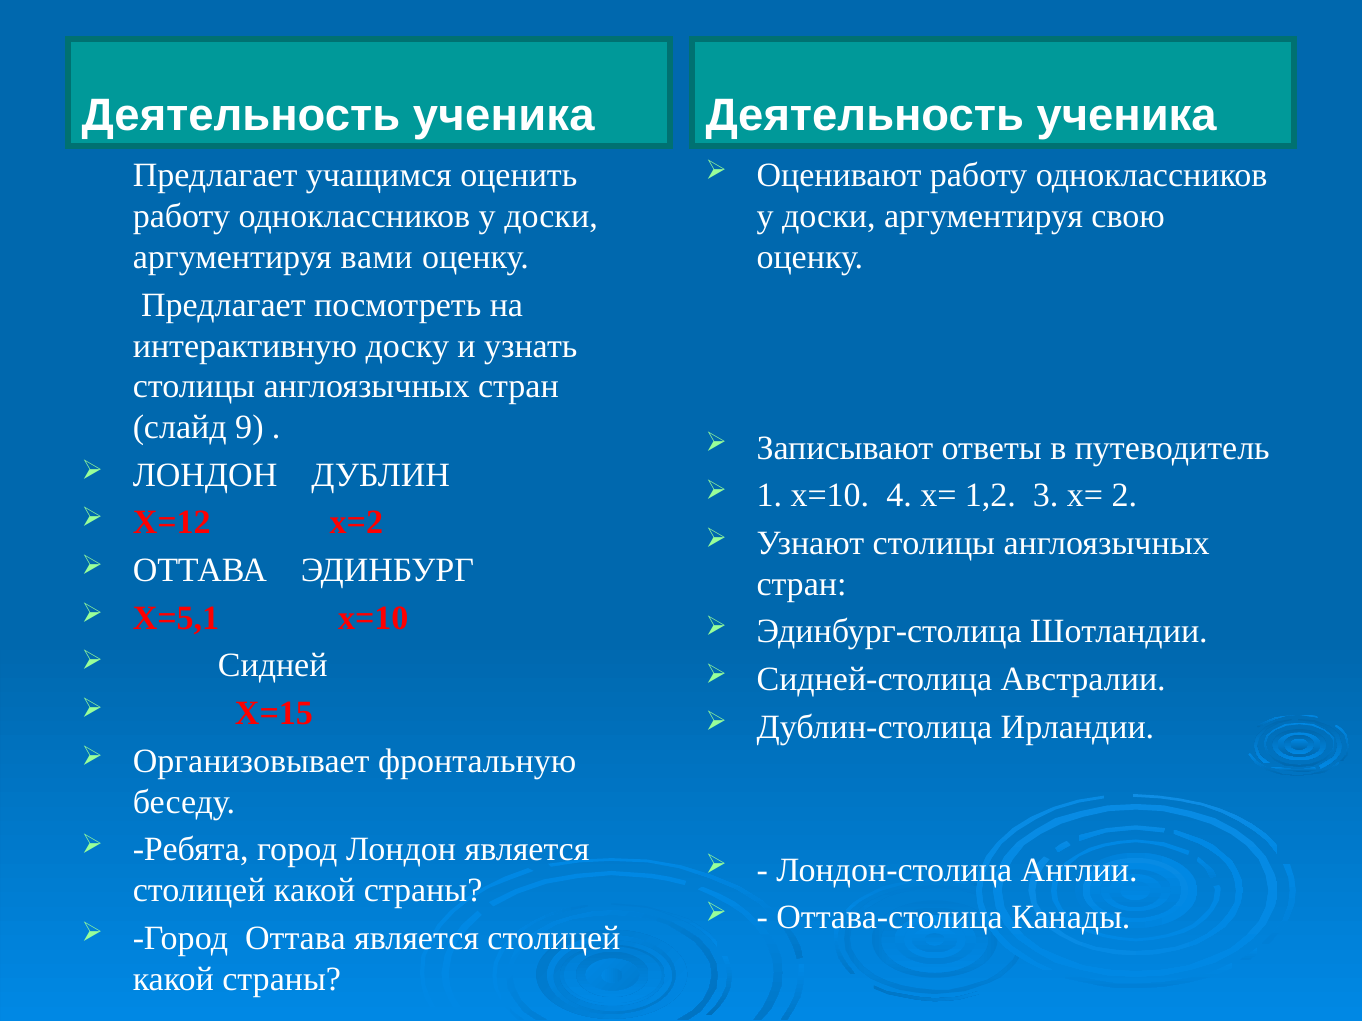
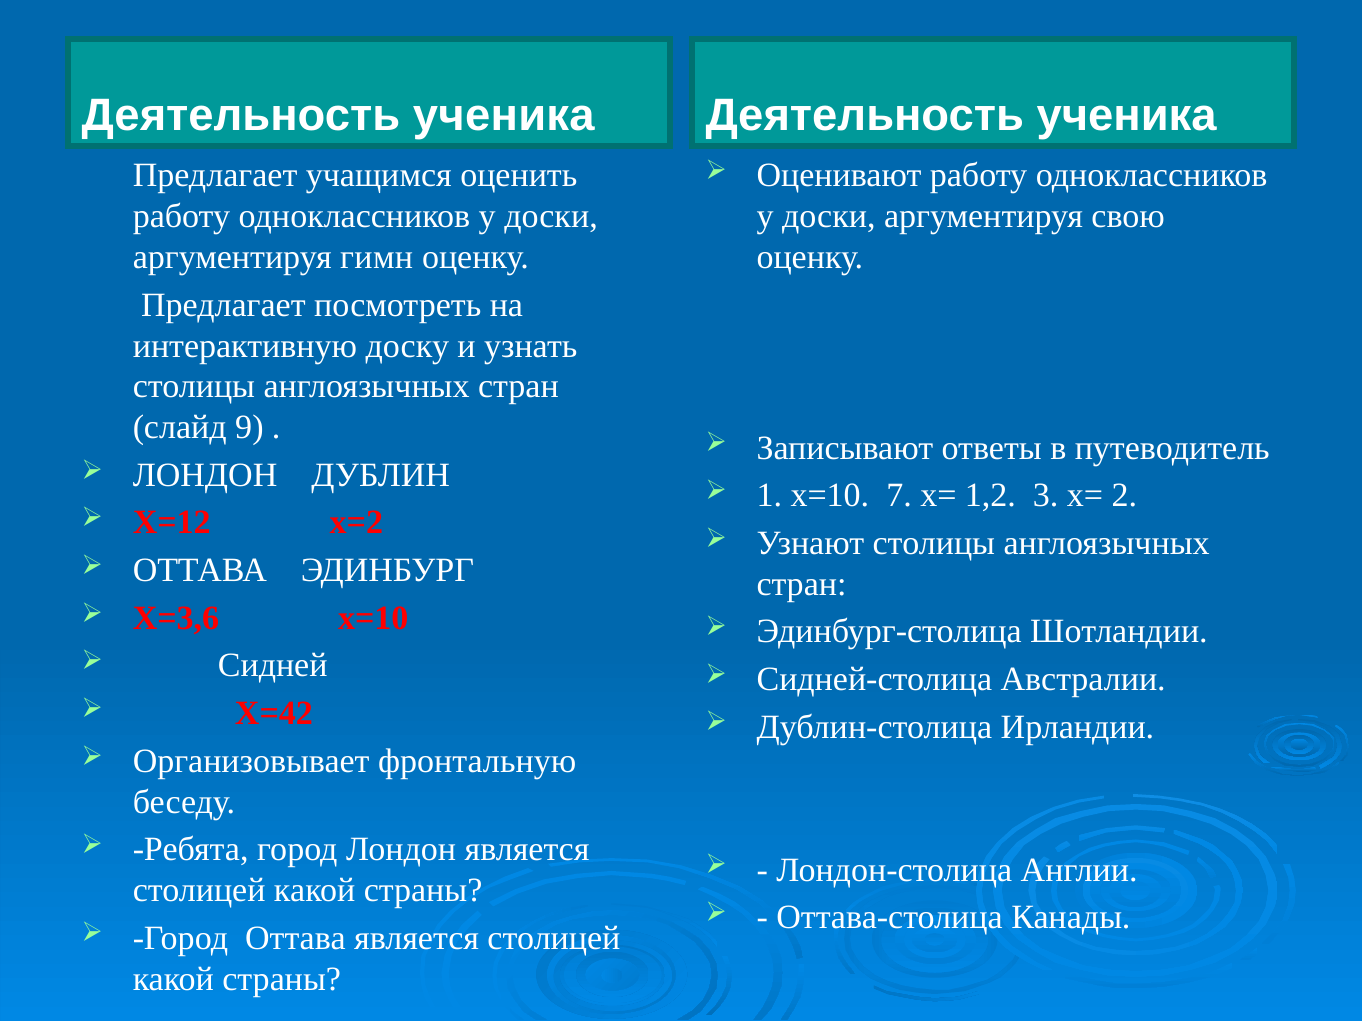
вами: вами -> гимн
4: 4 -> 7
Х=5,1: Х=5,1 -> Х=3,6
Х=15: Х=15 -> Х=42
